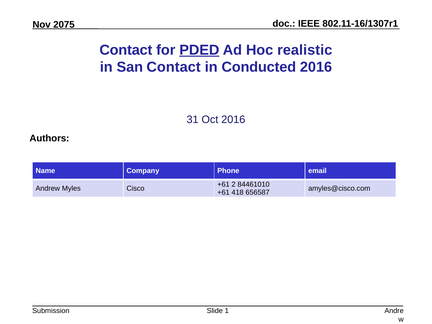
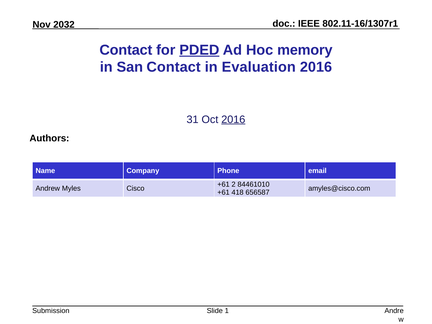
2075: 2075 -> 2032
realistic: realistic -> memory
Conducted: Conducted -> Evaluation
2016 at (233, 120) underline: none -> present
